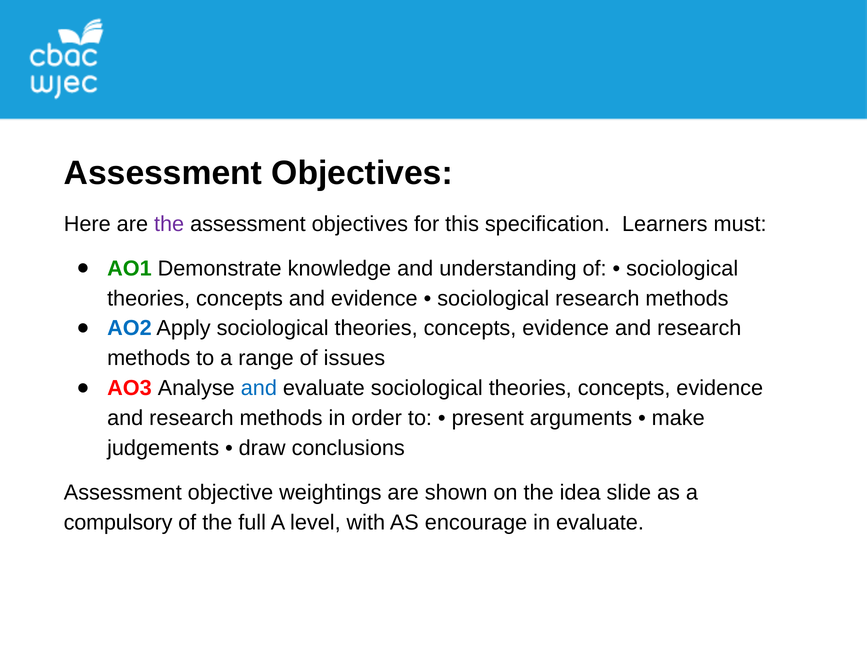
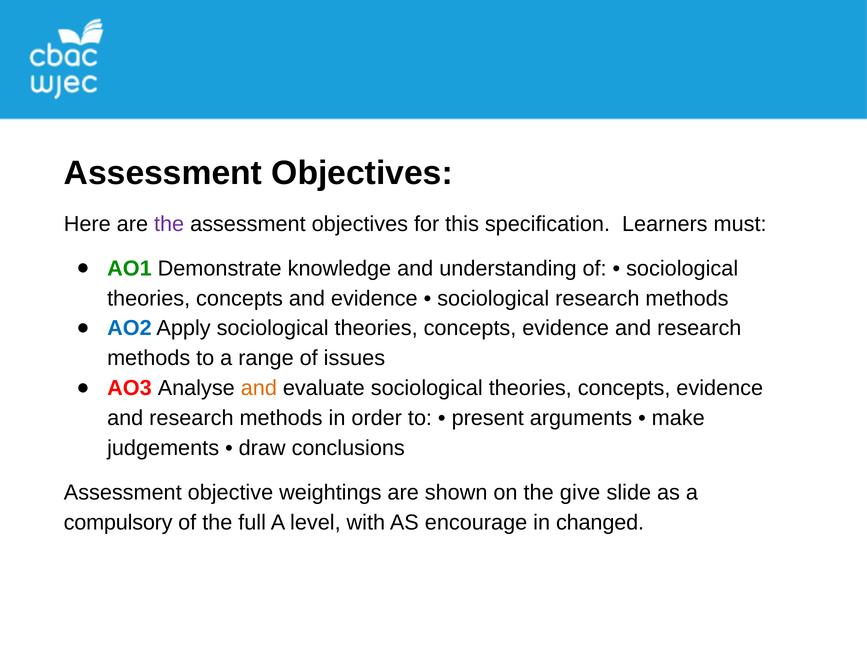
and at (259, 388) colour: blue -> orange
idea: idea -> give
in evaluate: evaluate -> changed
